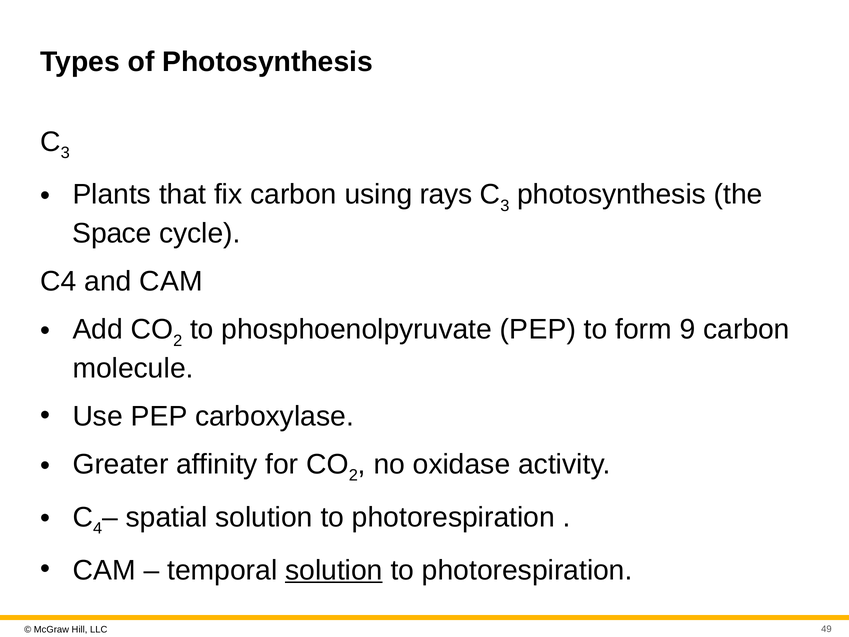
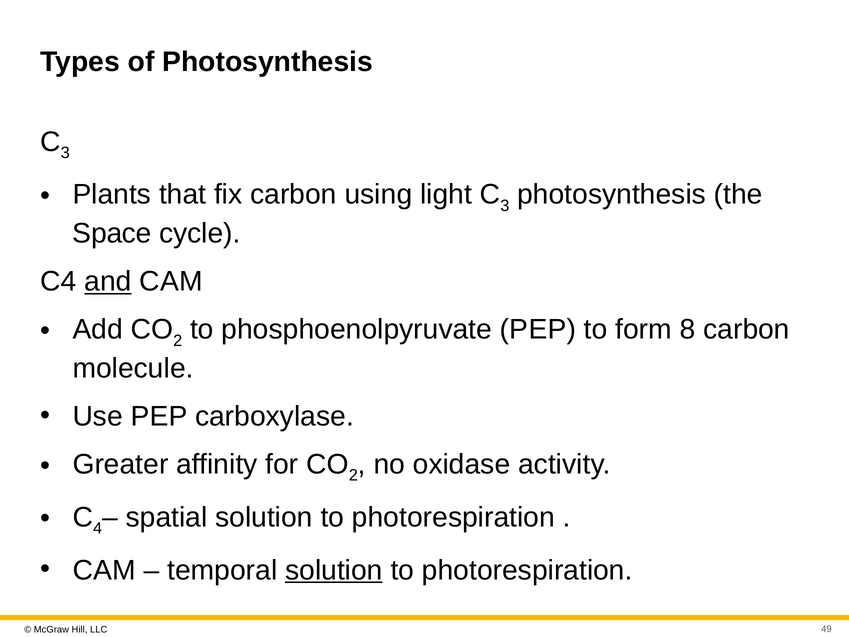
rays: rays -> light
and underline: none -> present
9: 9 -> 8
